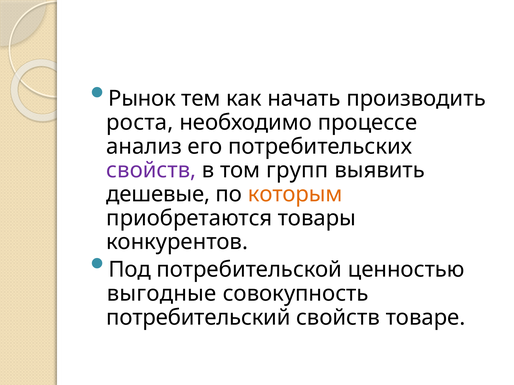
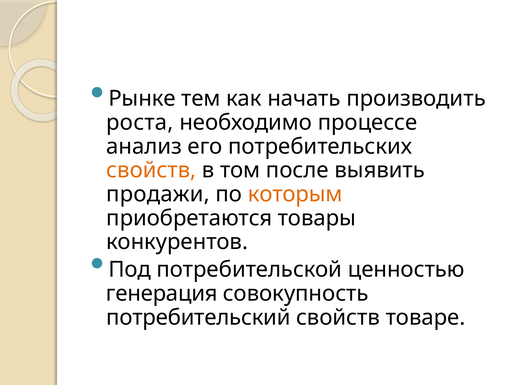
Рынок: Рынок -> Рынке
свойств at (151, 171) colour: purple -> orange
групп: групп -> после
дешевые: дешевые -> продажи
выгодные: выгодные -> генерация
